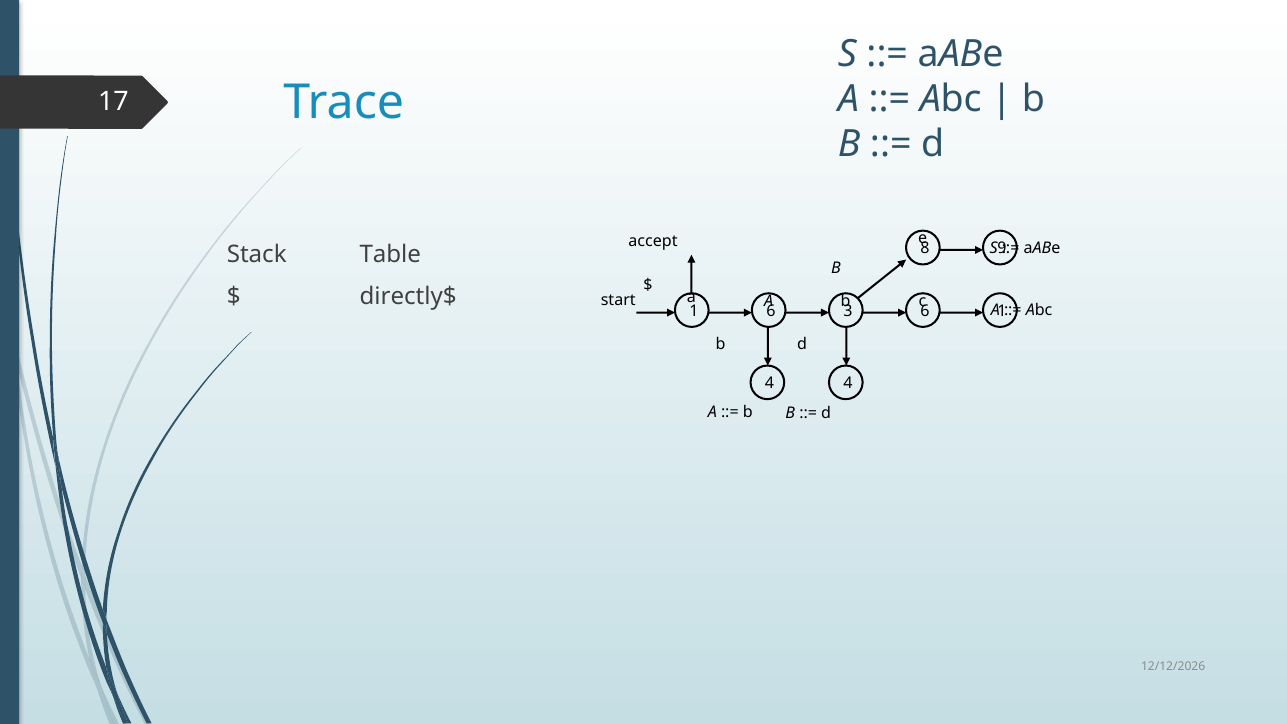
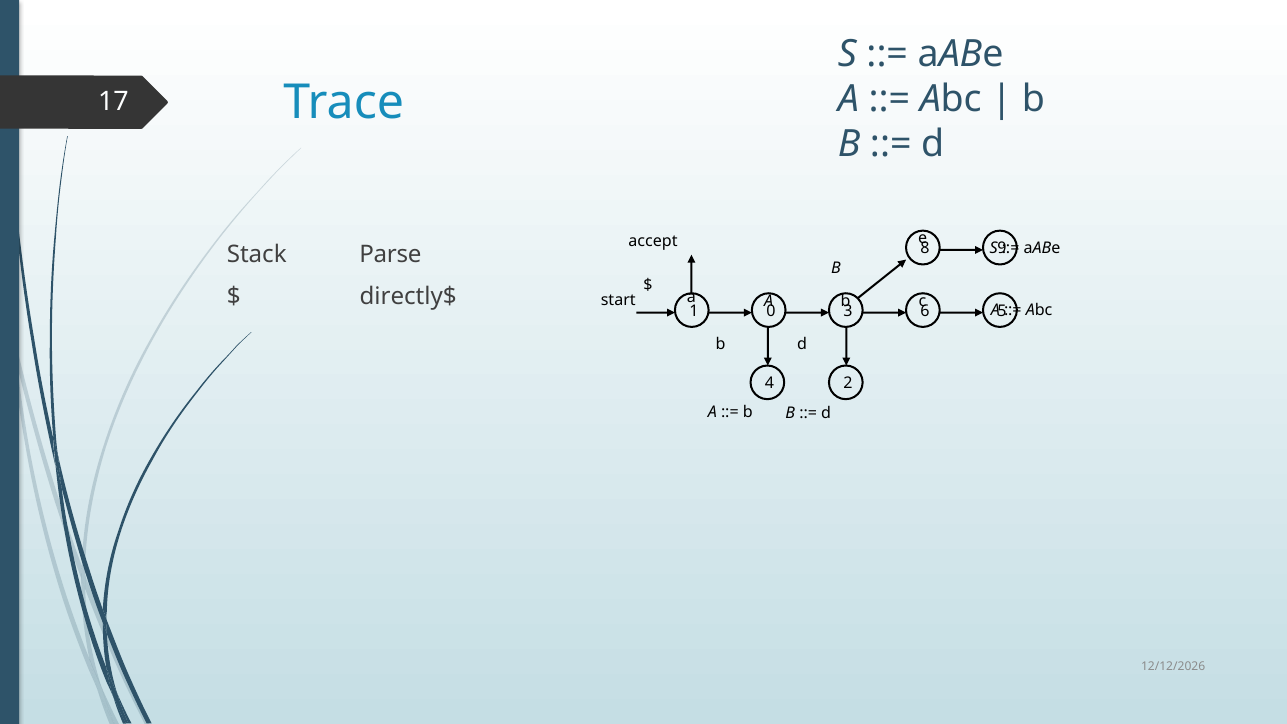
Table: Table -> Parse
1 6: 6 -> 0
6 1: 1 -> 5
4 4: 4 -> 2
